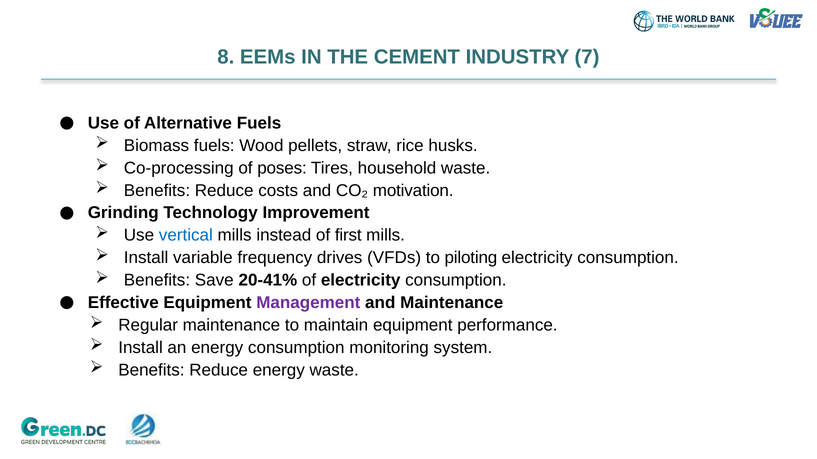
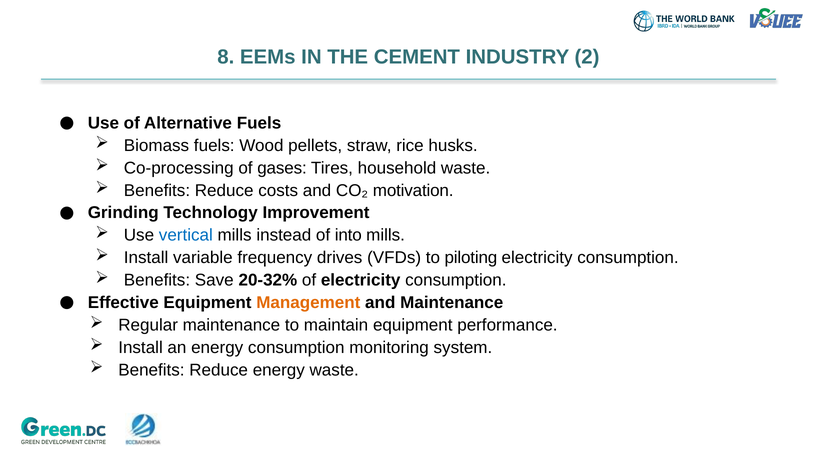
7: 7 -> 2
poses: poses -> gases
first: first -> into
20-41%: 20-41% -> 20-32%
Management colour: purple -> orange
